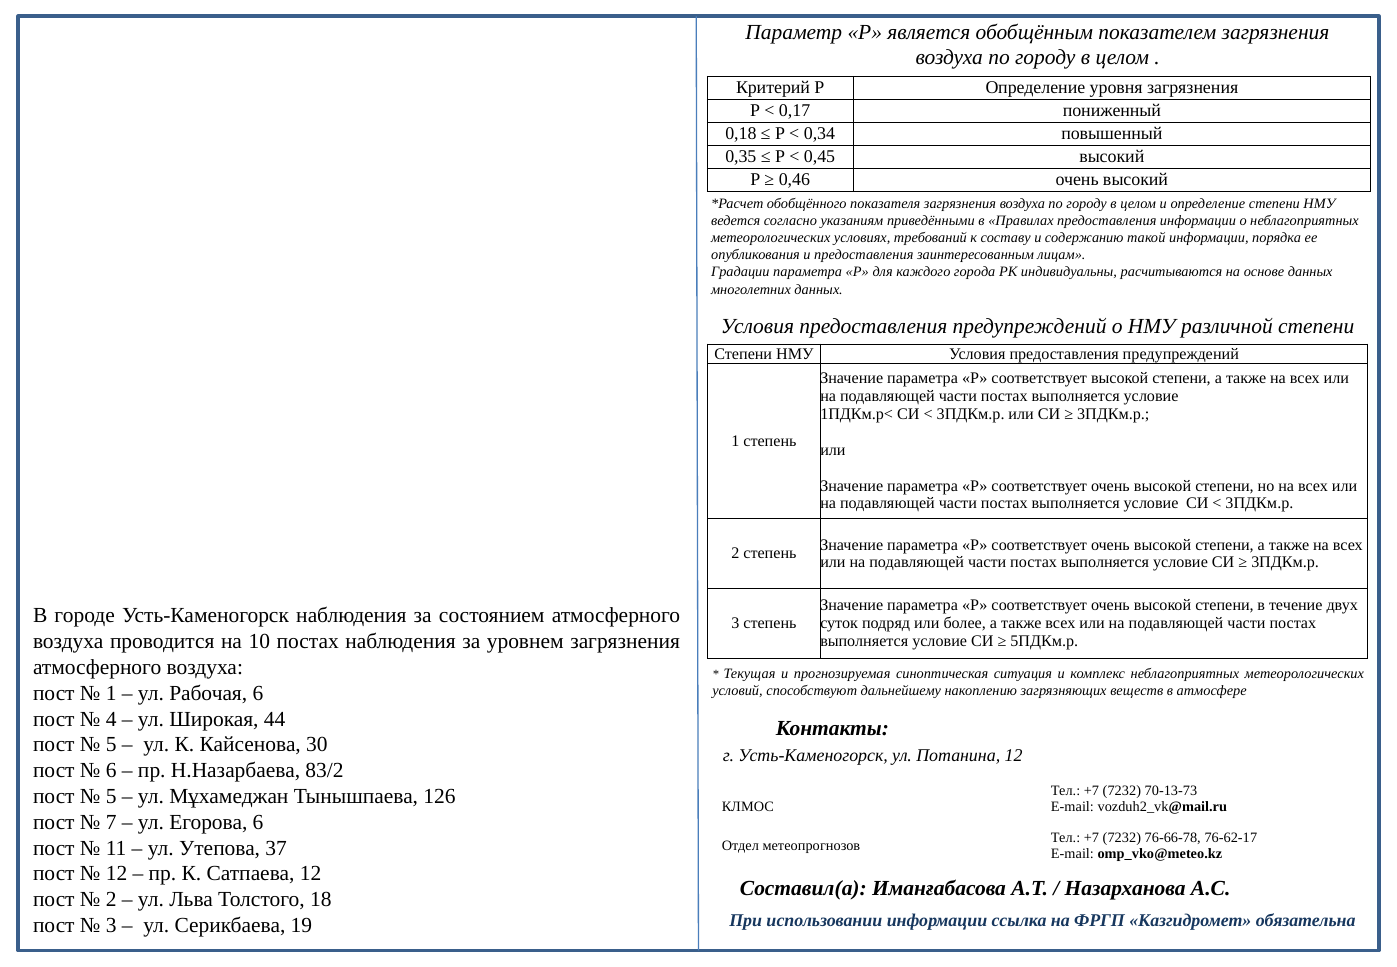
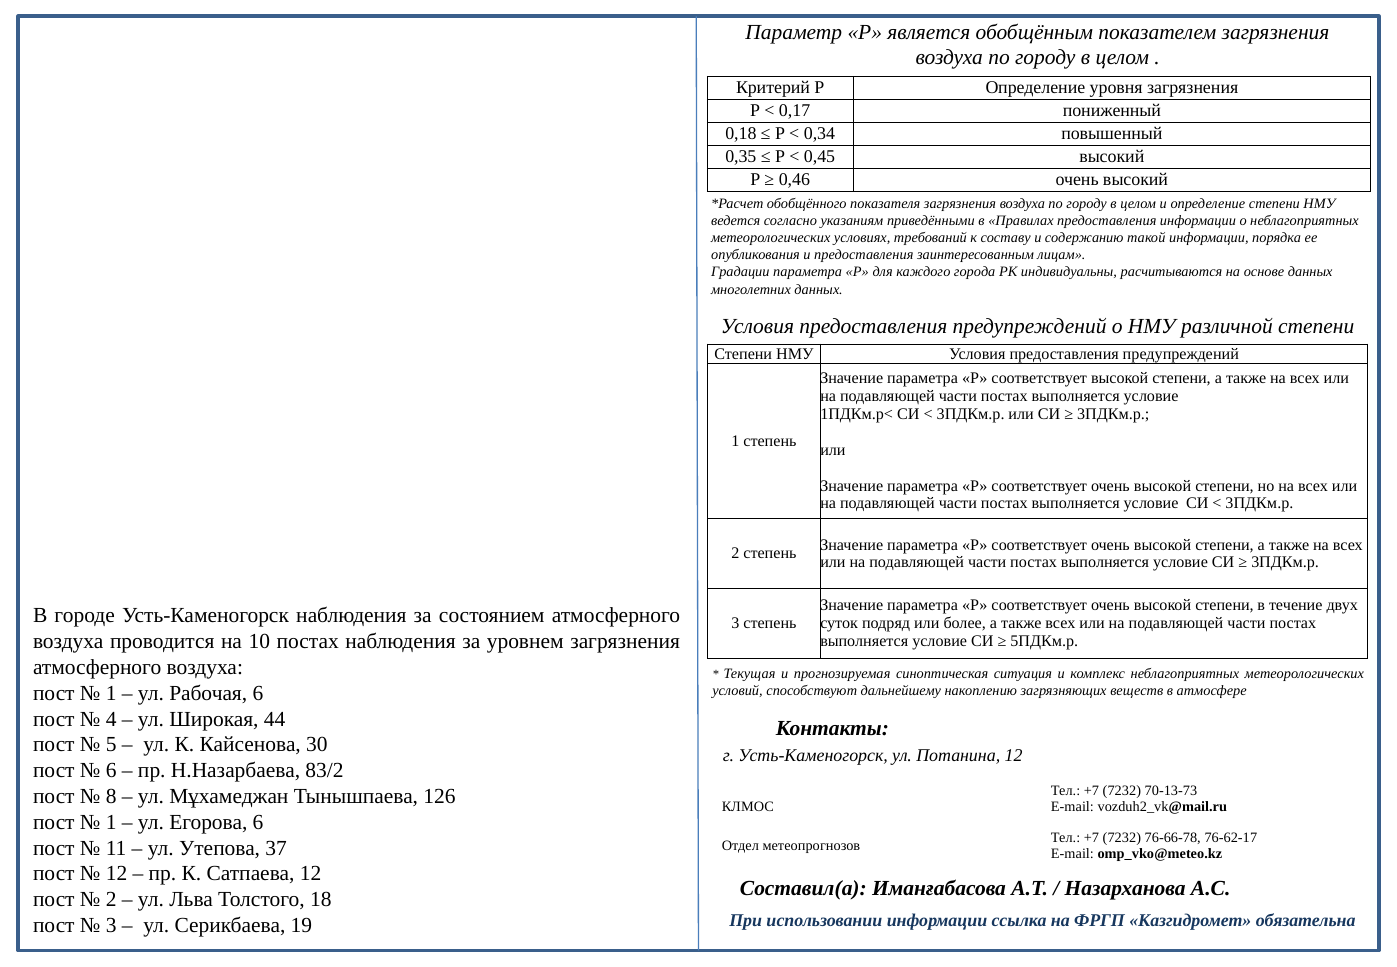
5 at (111, 796): 5 -> 8
7 at (111, 822): 7 -> 1
